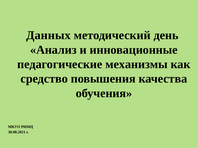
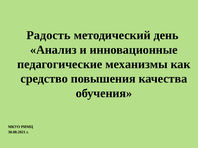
Данных: Данных -> Радость
